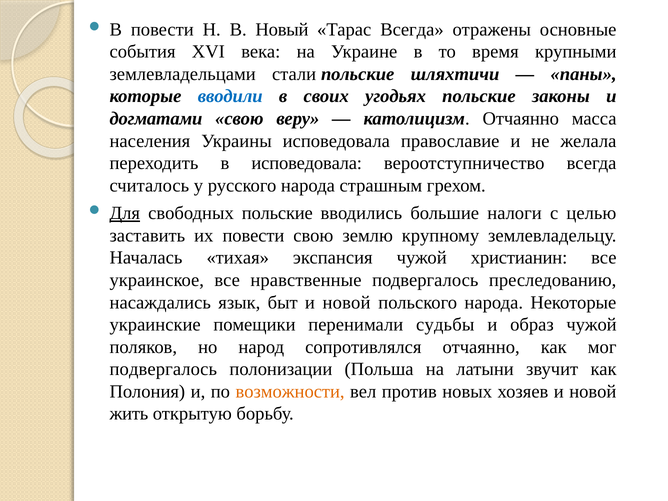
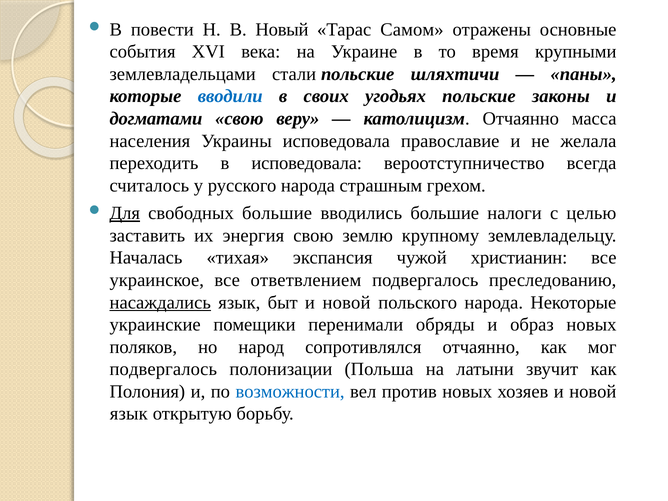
Тарас Всегда: Всегда -> Самом
свободных польские: польские -> большие
их повести: повести -> энергия
нравственные: нравственные -> ответвлением
насаждались underline: none -> present
судьбы: судьбы -> обряды
образ чужой: чужой -> новых
возможности colour: orange -> blue
жить at (129, 414): жить -> язык
